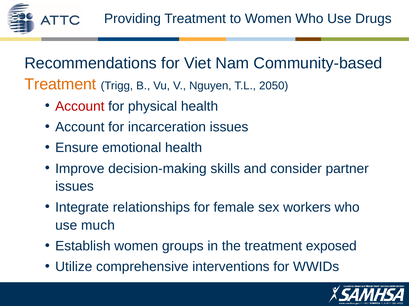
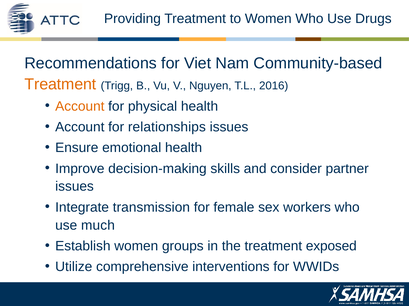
2050: 2050 -> 2016
Account at (80, 106) colour: red -> orange
incarceration: incarceration -> relationships
relationships: relationships -> transmission
